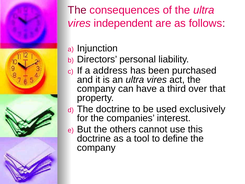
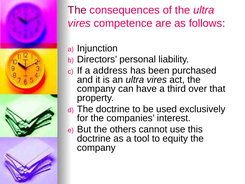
independent: independent -> competence
define: define -> equity
